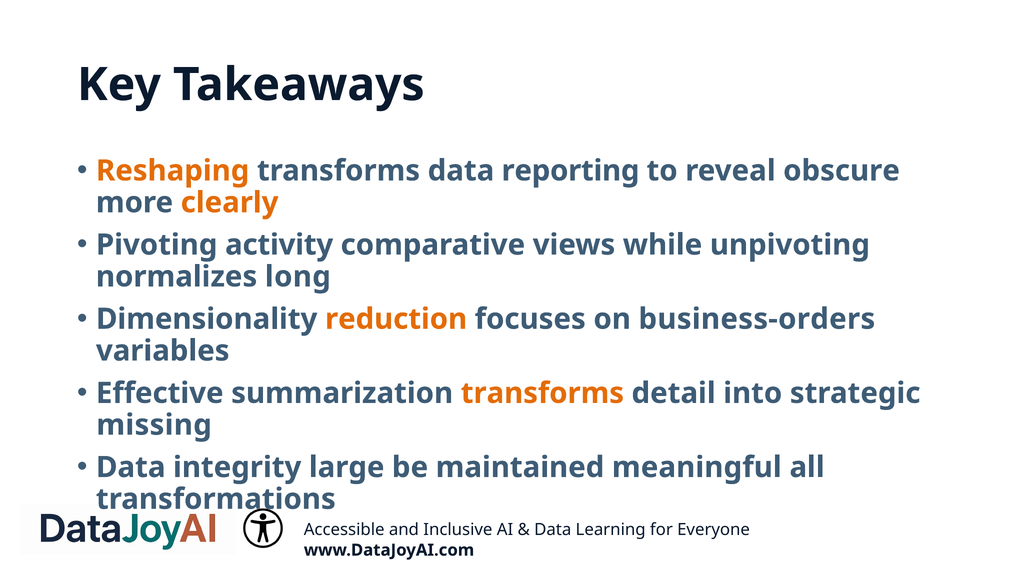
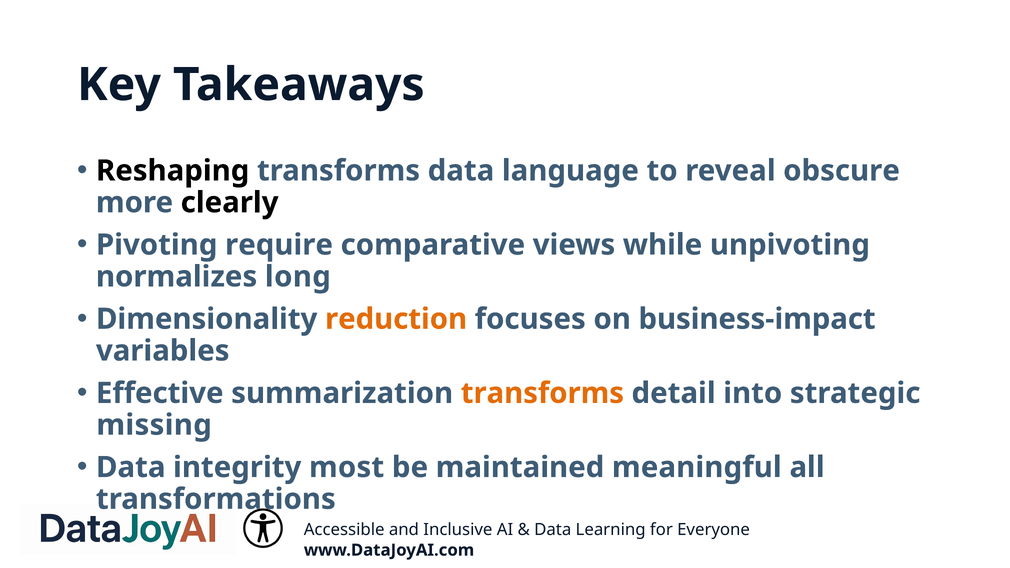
Reshaping colour: orange -> black
reporting: reporting -> language
clearly colour: orange -> black
activity: activity -> require
business-orders: business-orders -> business-impact
large: large -> most
